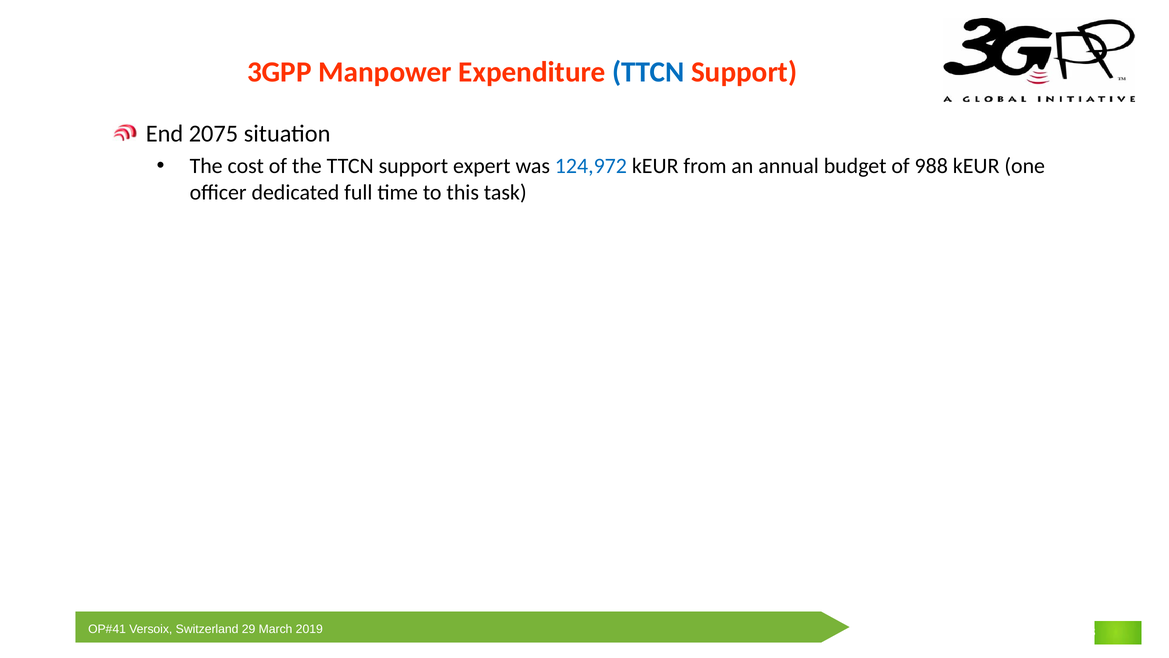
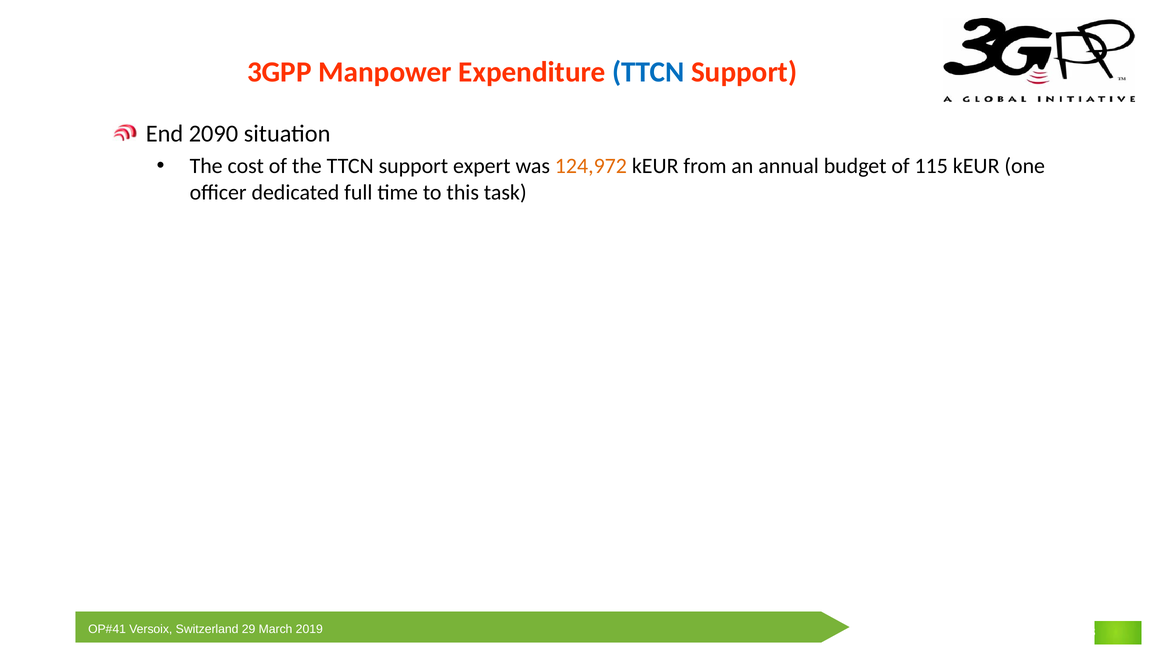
2075: 2075 -> 2090
124,972 colour: blue -> orange
988: 988 -> 115
